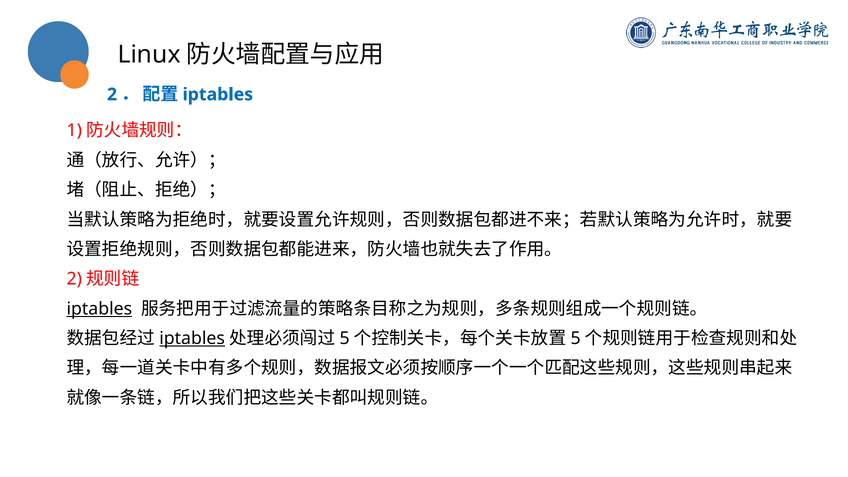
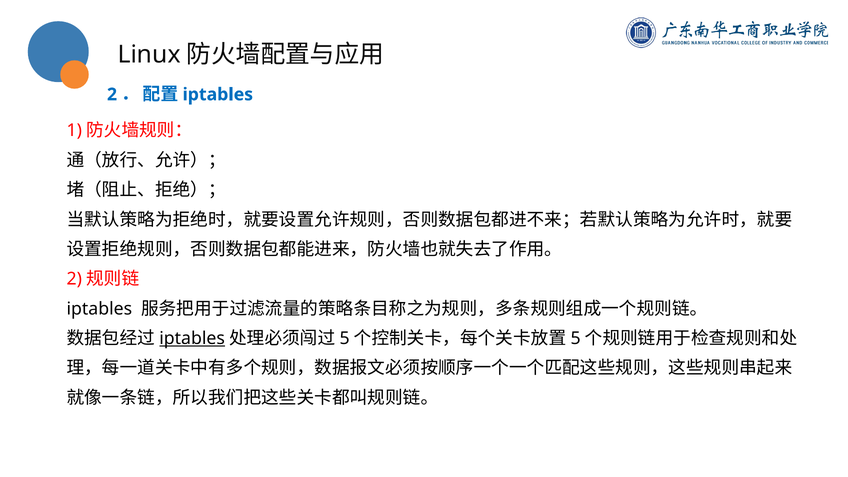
iptables at (99, 309) underline: present -> none
